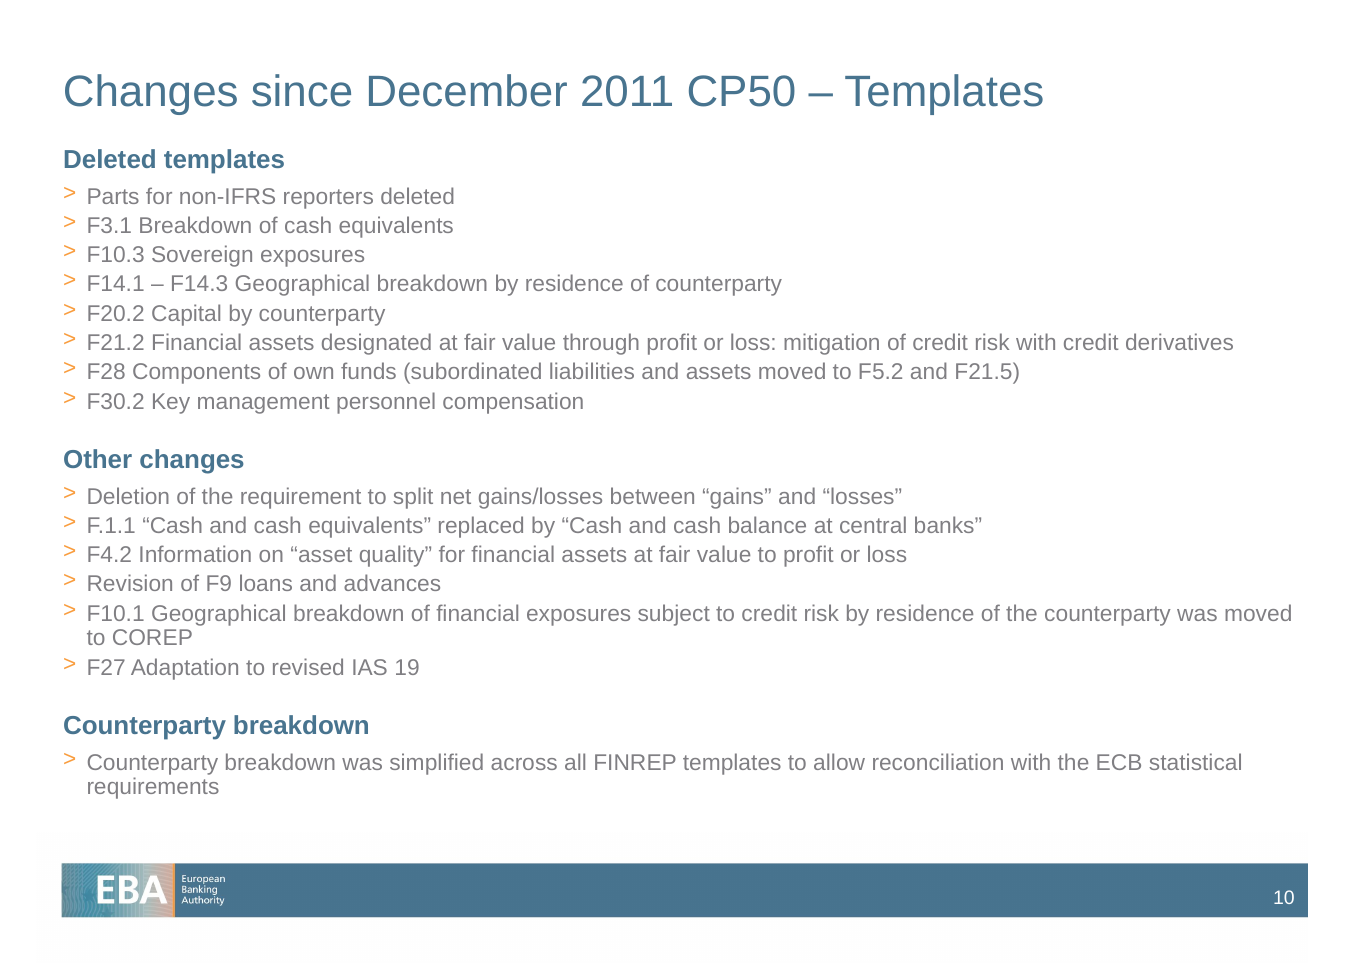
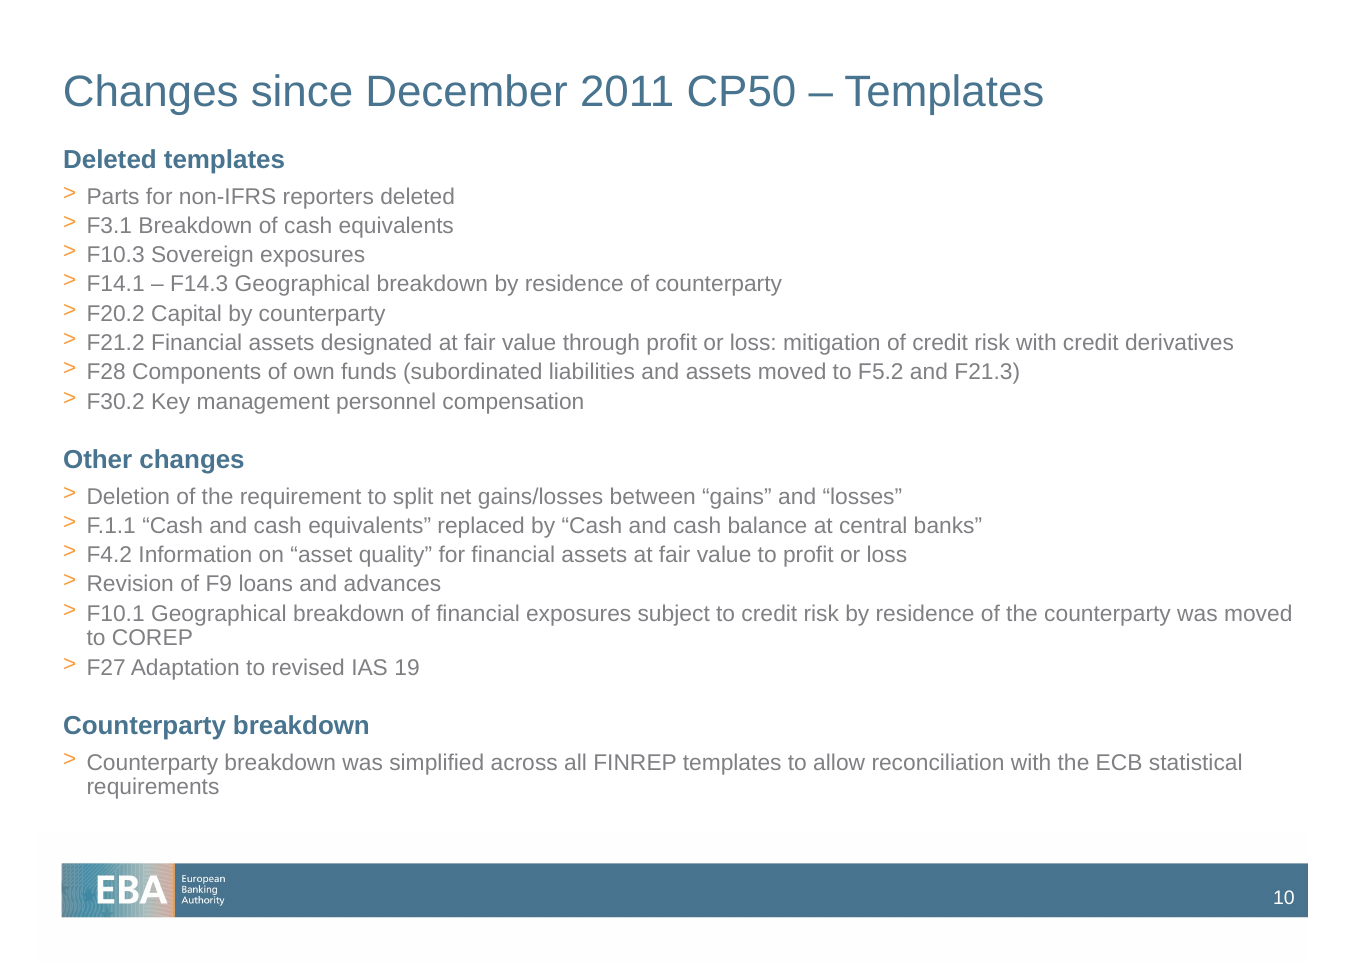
F21.5: F21.5 -> F21.3
